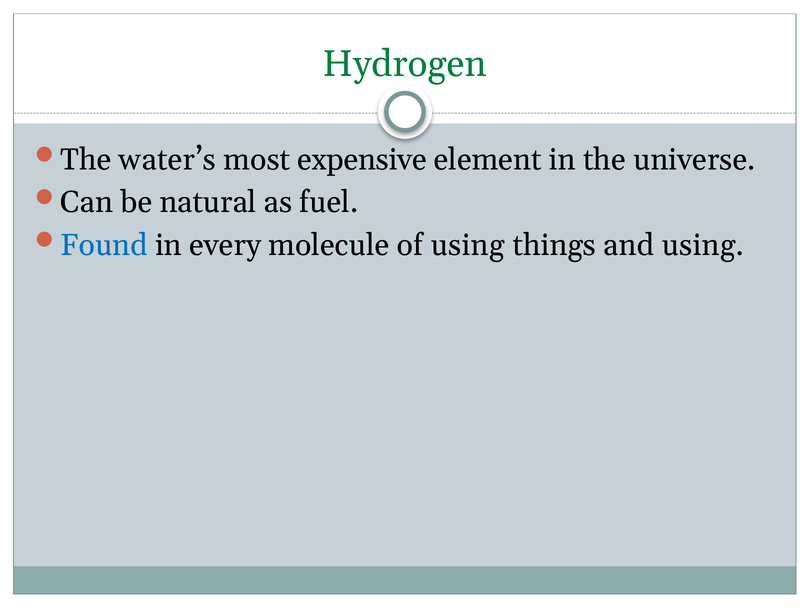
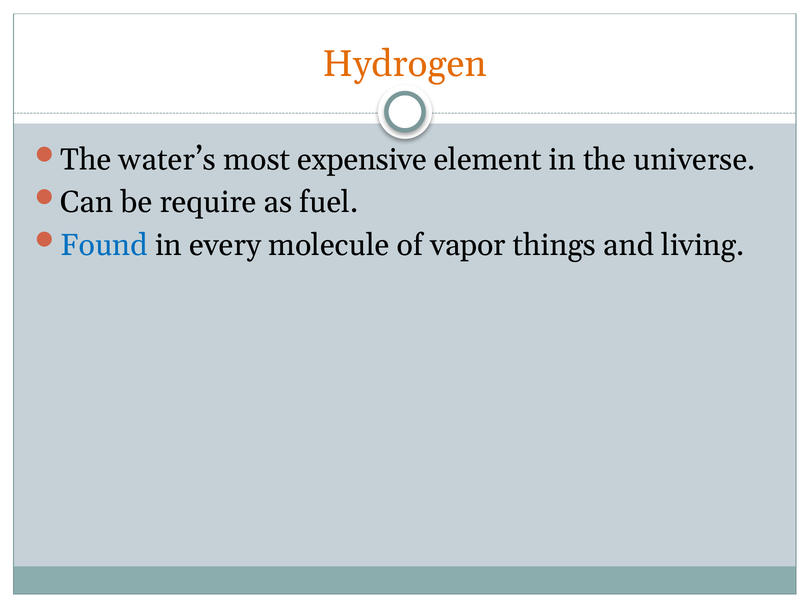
Hydrogen colour: green -> orange
natural: natural -> require
of using: using -> vapor
and using: using -> living
